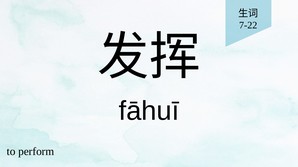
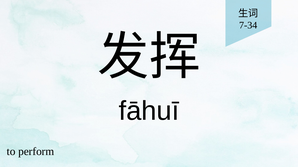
7-22: 7-22 -> 7-34
